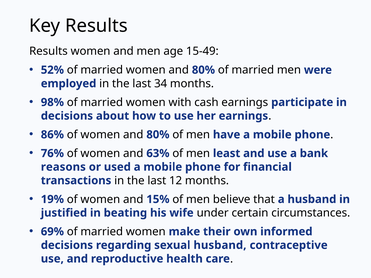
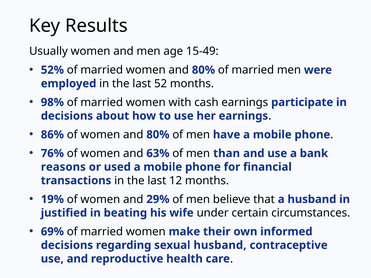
Results at (48, 51): Results -> Usually
34: 34 -> 52
least: least -> than
15%: 15% -> 29%
